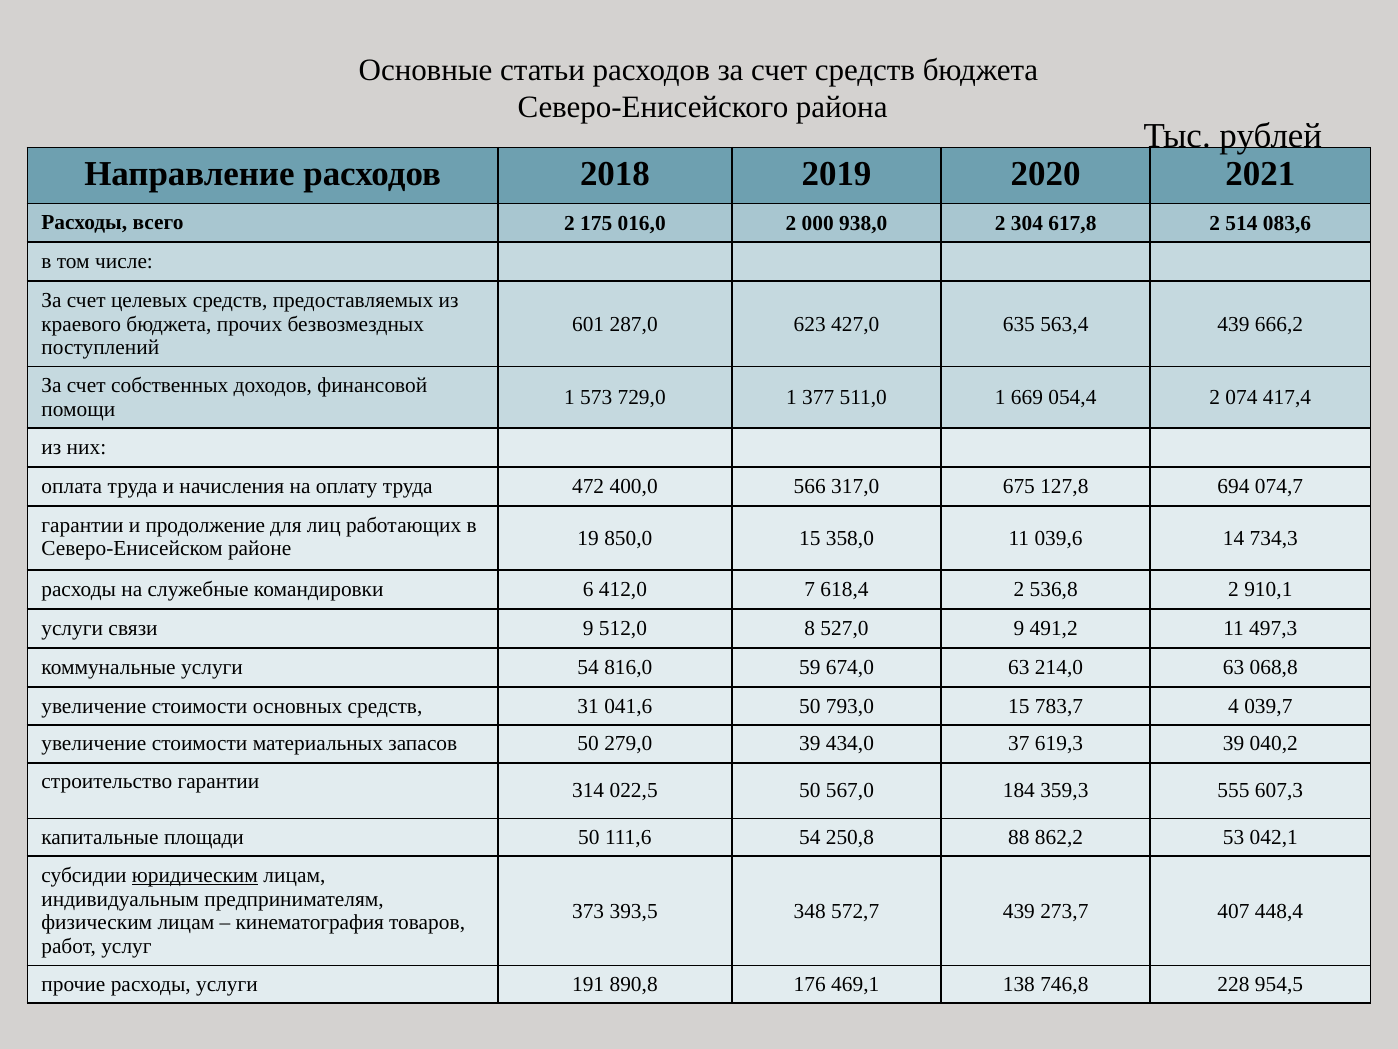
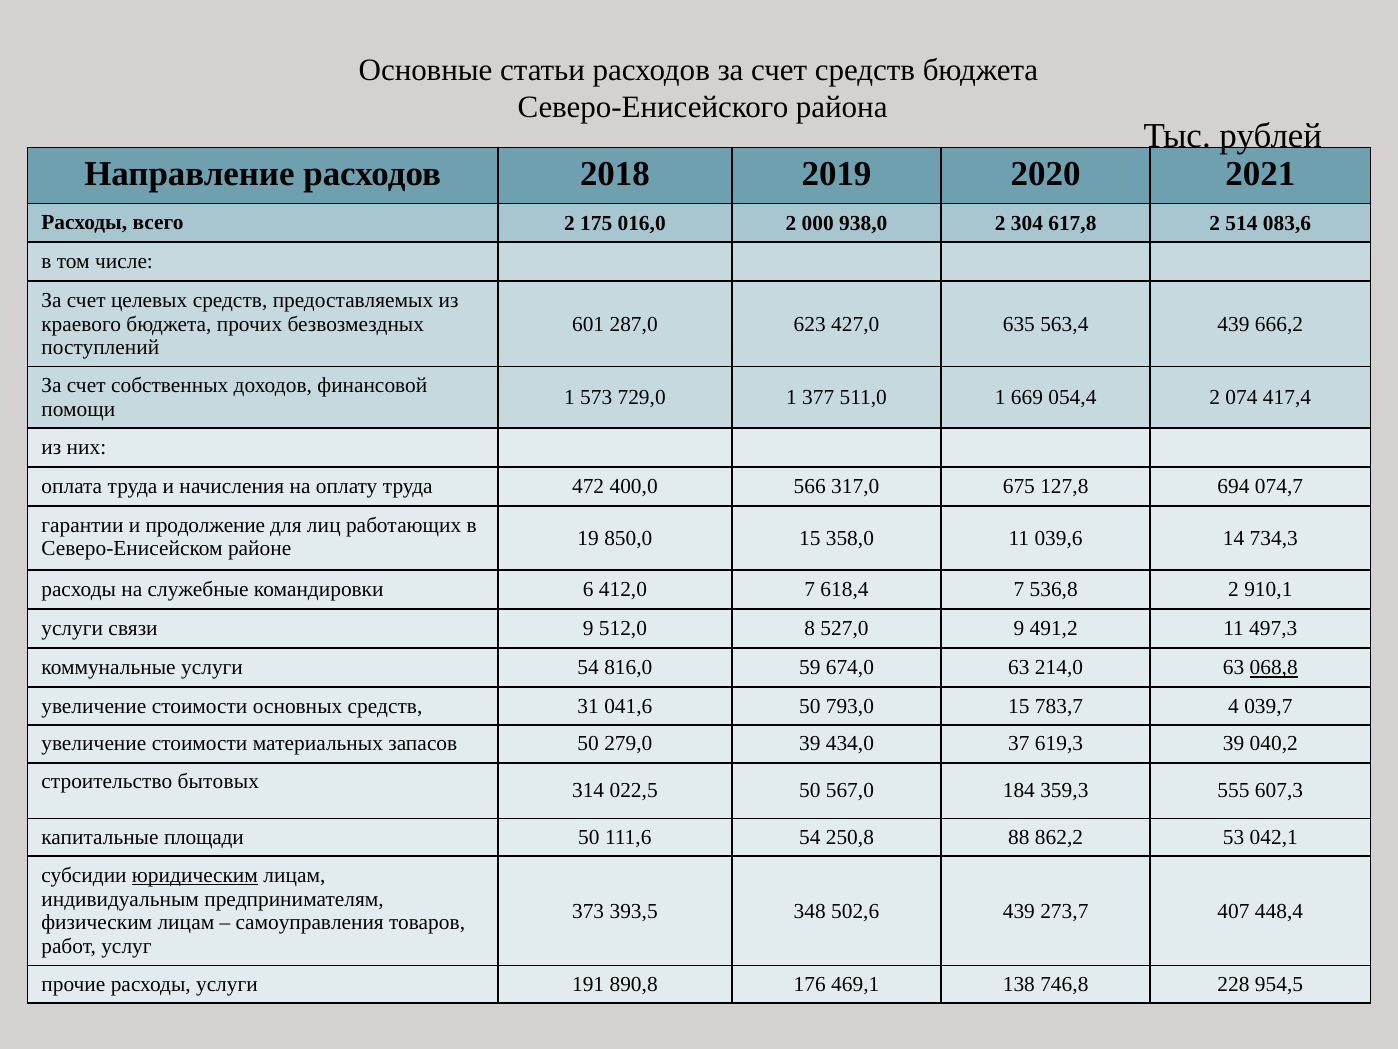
618,4 2: 2 -> 7
068,8 underline: none -> present
строительство гарантии: гарантии -> бытовых
572,7: 572,7 -> 502,6
кинематография: кинематография -> самоуправления
